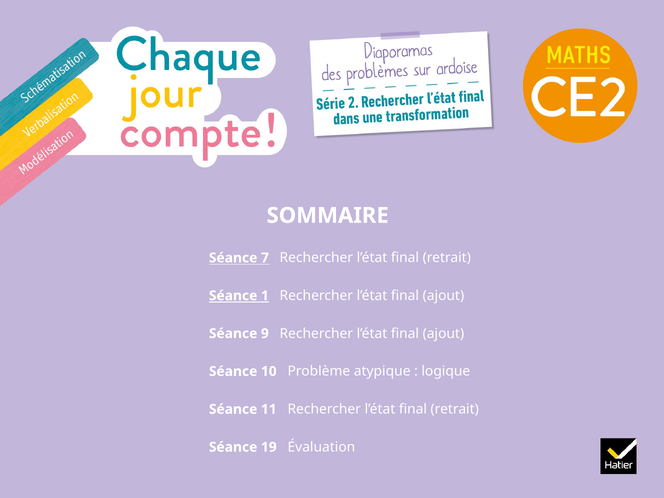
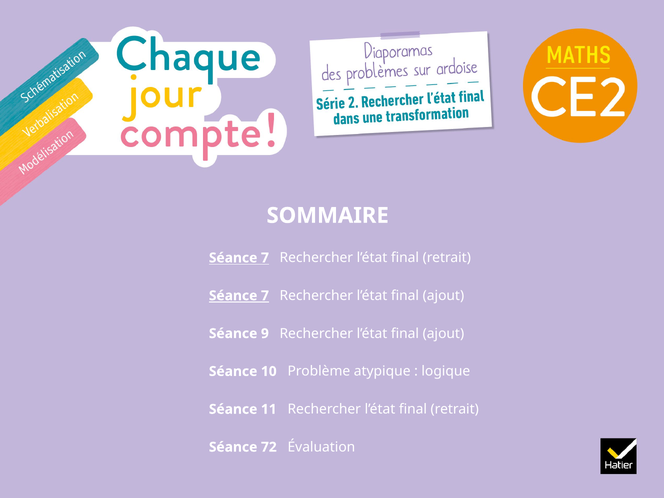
1 at (265, 296): 1 -> 7
19: 19 -> 72
